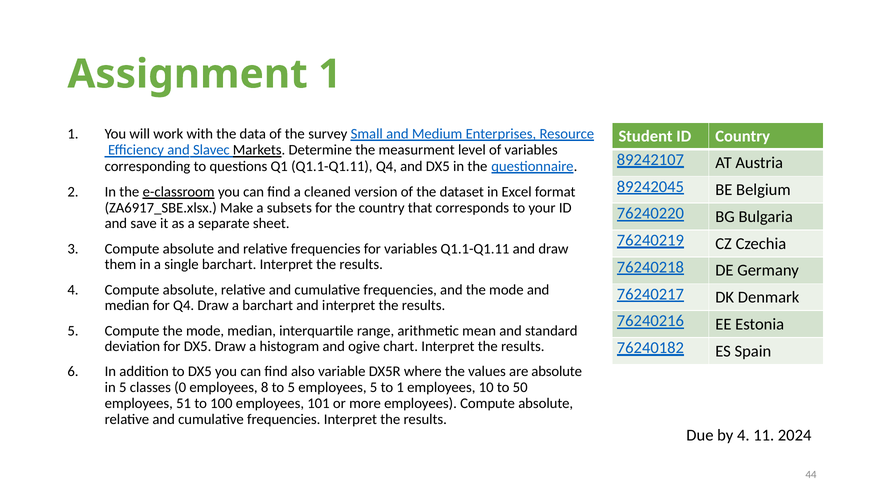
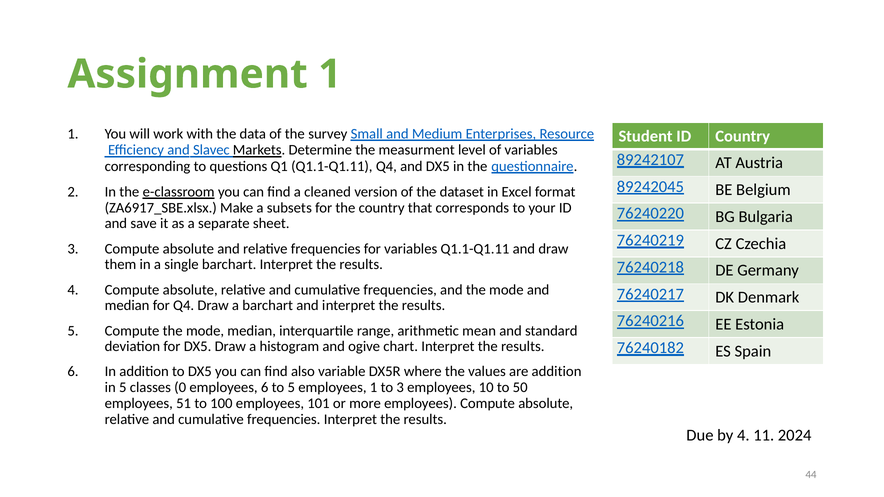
are absolute: absolute -> addition
employees 8: 8 -> 6
employees 5: 5 -> 1
to 1: 1 -> 3
